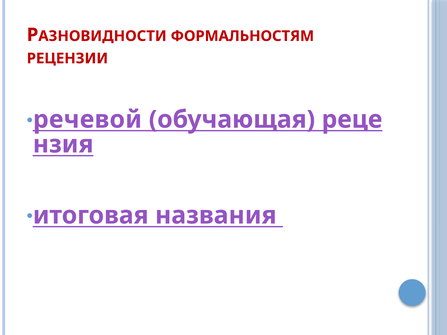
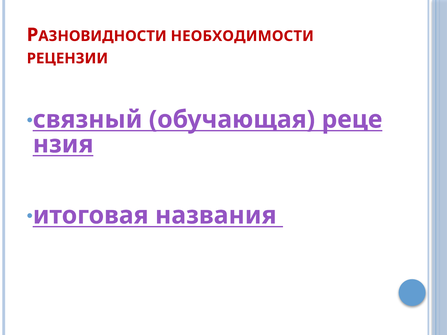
ФОРМАЛЬНОСТЯМ: ФОРМАЛЬНОСТЯМ -> НЕОБХОДИМОСТИ
речевой: речевой -> связный
